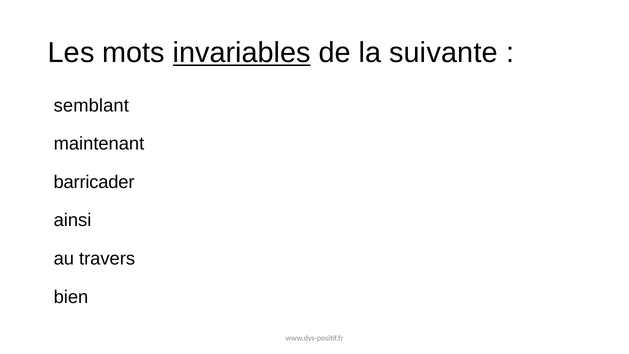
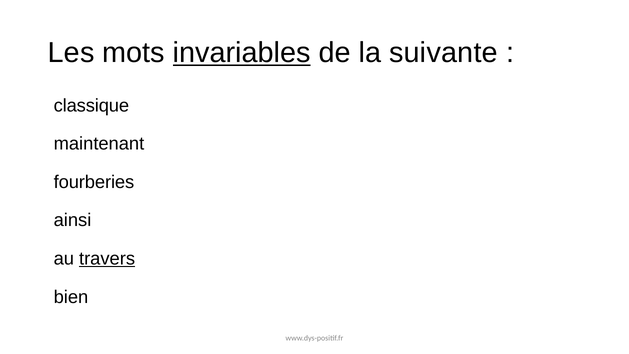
semblant: semblant -> classique
barricader: barricader -> fourberies
travers underline: none -> present
